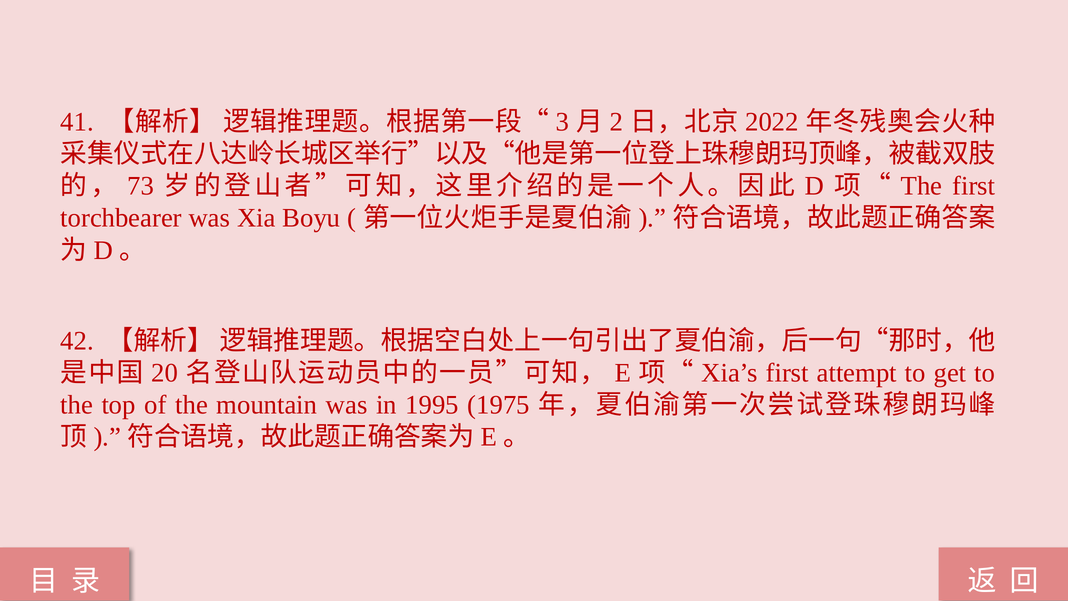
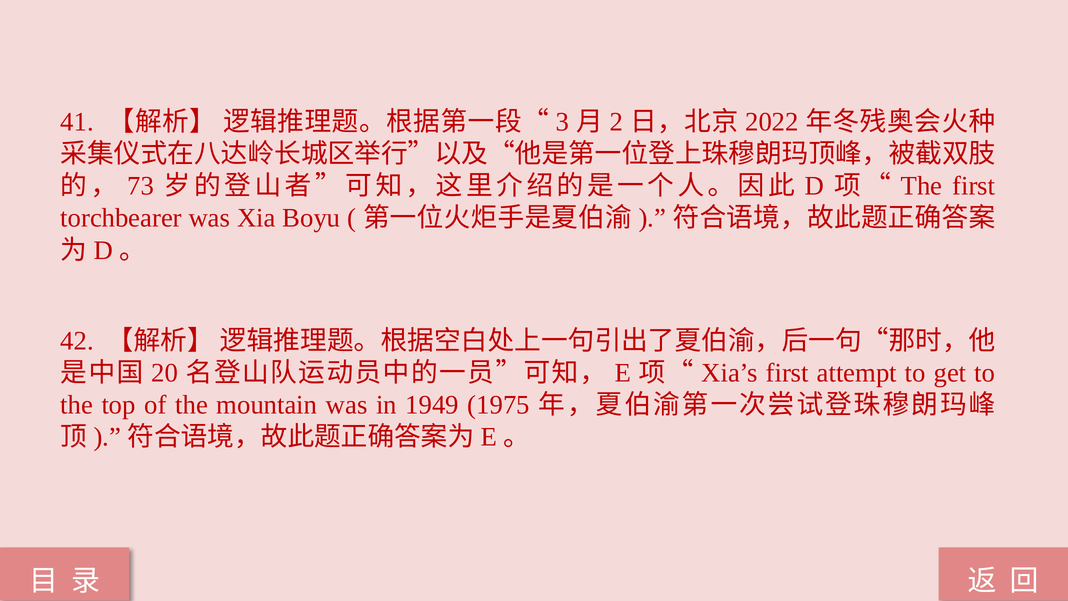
1995: 1995 -> 1949
